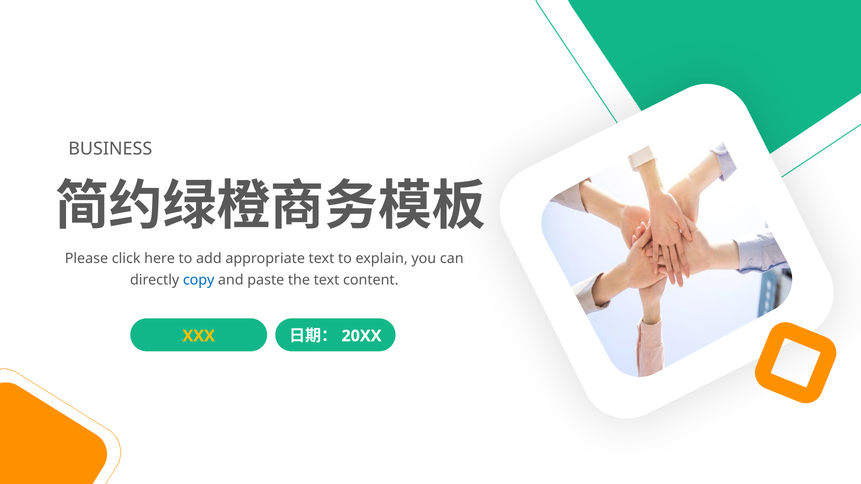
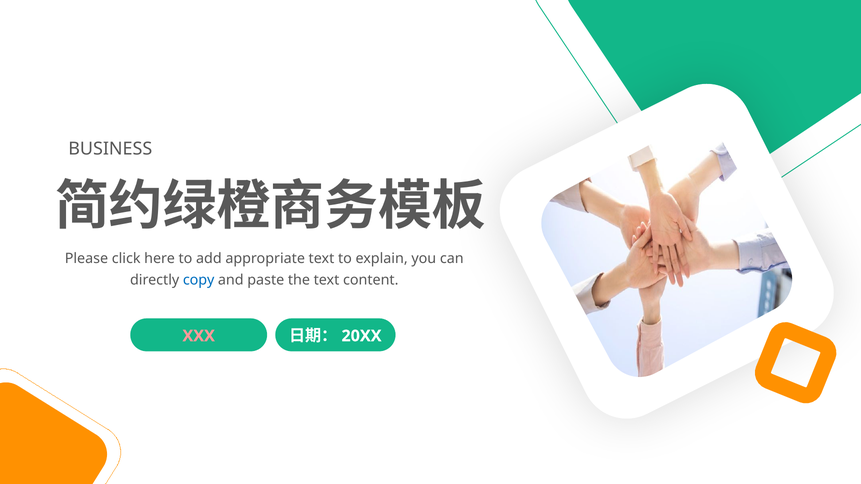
XXX colour: yellow -> pink
